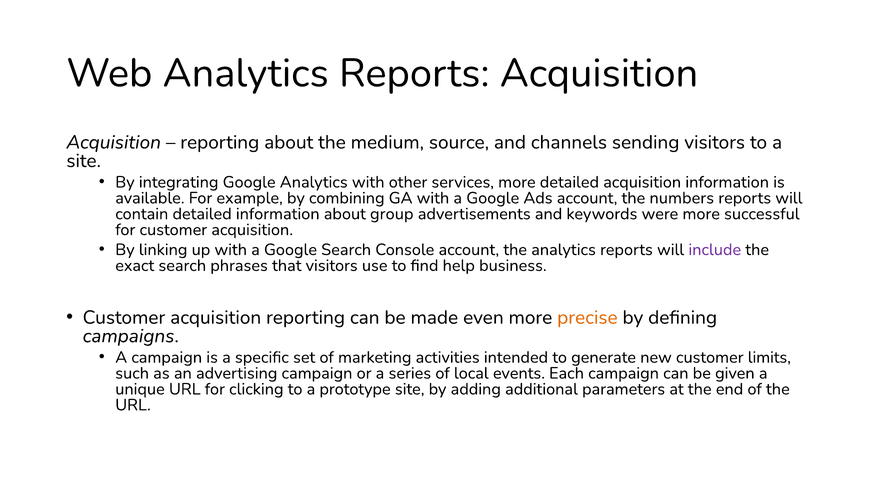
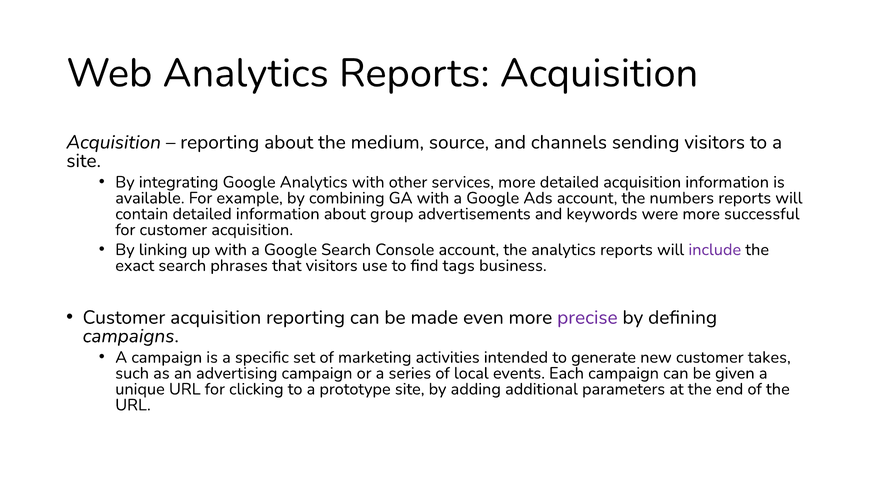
help: help -> tags
precise colour: orange -> purple
limits: limits -> takes
